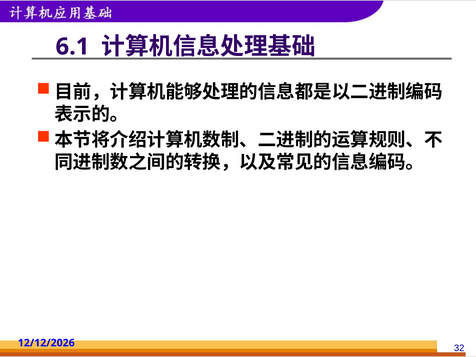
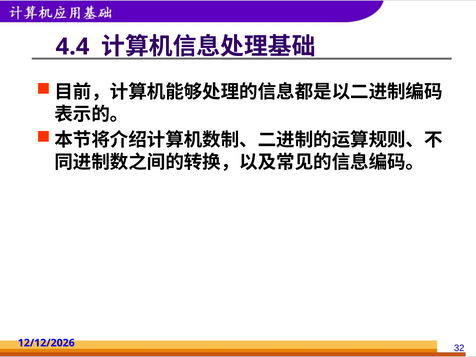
6.1: 6.1 -> 4.4
